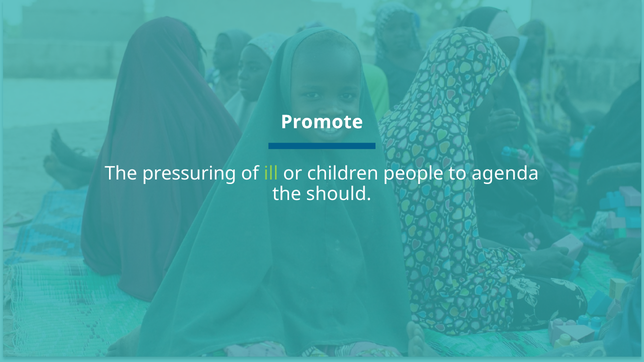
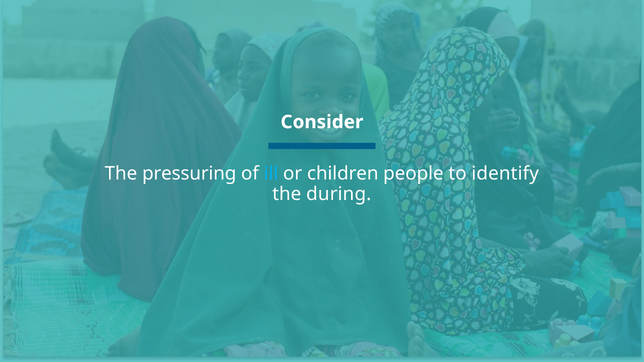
Promote: Promote -> Consider
ill colour: light green -> light blue
agenda: agenda -> identify
should: should -> during
